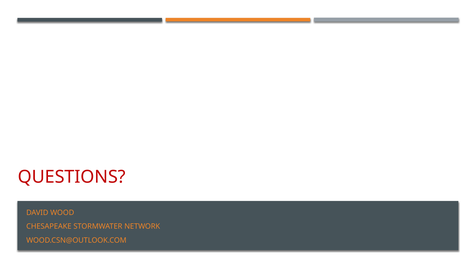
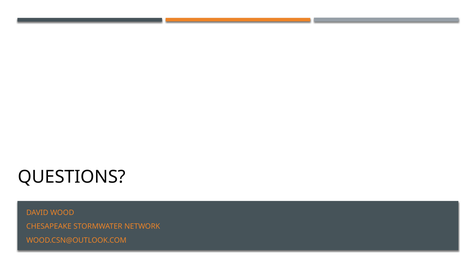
QUESTIONS colour: red -> black
